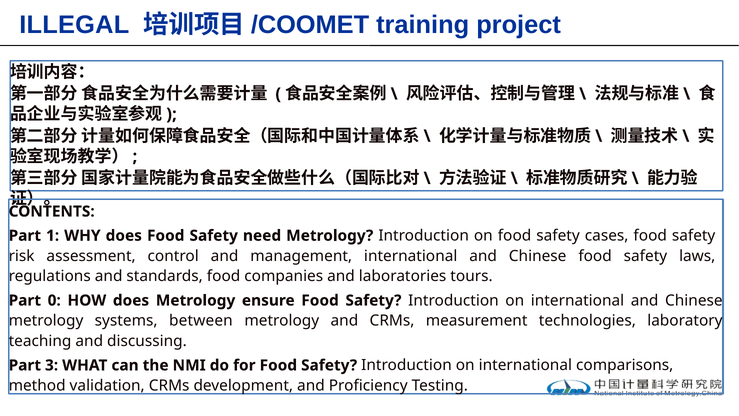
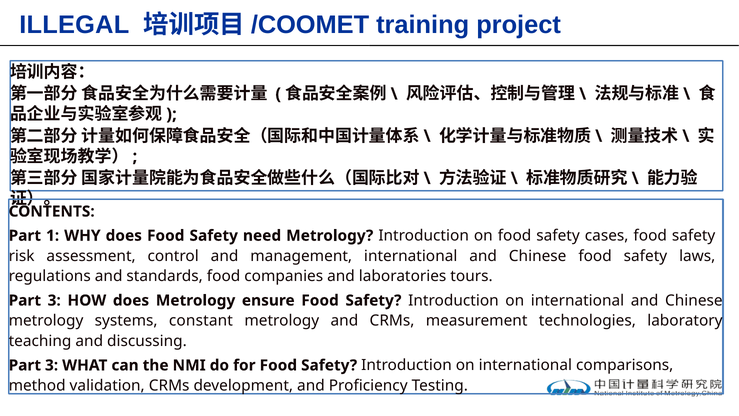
0 at (54, 300): 0 -> 3
between: between -> constant
